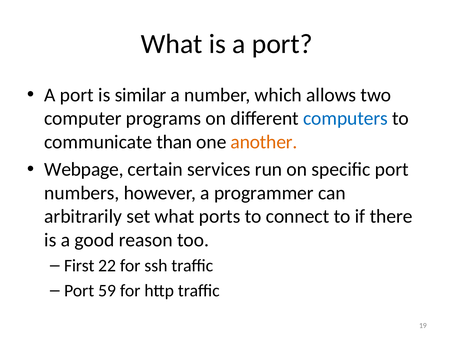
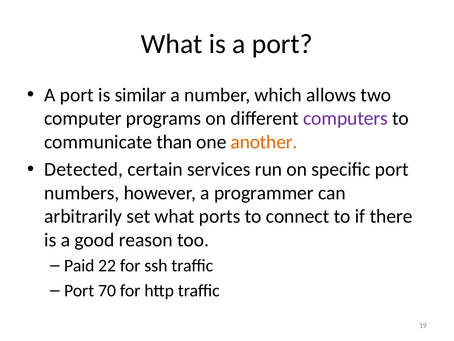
computers colour: blue -> purple
Webpage: Webpage -> Detected
First: First -> Paid
59: 59 -> 70
